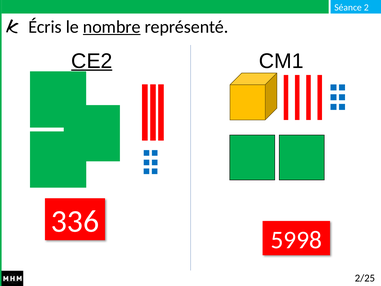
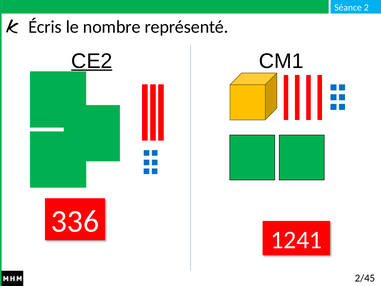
nombre underline: present -> none
5998: 5998 -> 1241
2/25: 2/25 -> 2/45
